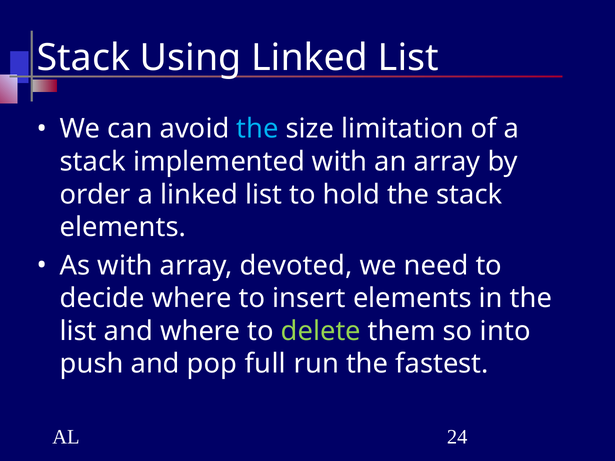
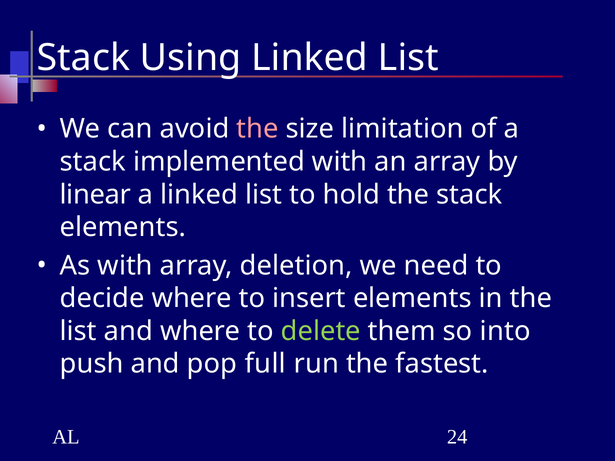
the at (258, 129) colour: light blue -> pink
order: order -> linear
devoted: devoted -> deletion
